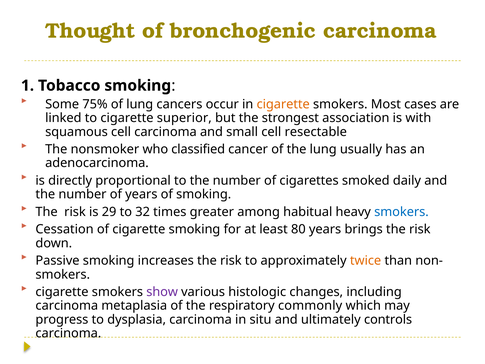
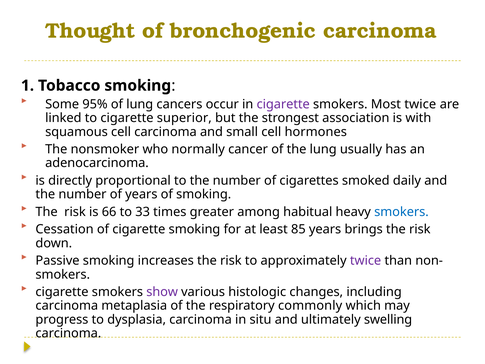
75%: 75% -> 95%
cigarette at (283, 104) colour: orange -> purple
Most cases: cases -> twice
resectable: resectable -> hormones
classified: classified -> normally
29: 29 -> 66
32: 32 -> 33
80: 80 -> 85
twice at (366, 260) colour: orange -> purple
controls: controls -> swelling
